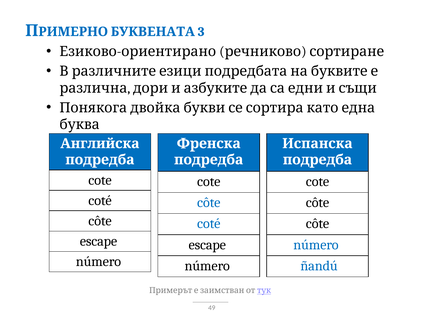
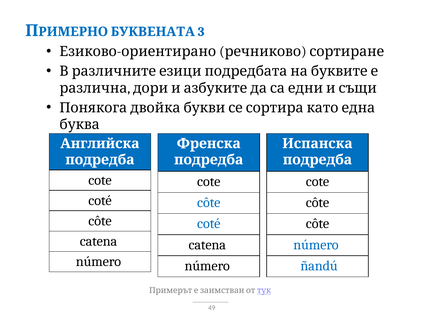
escape at (98, 241): escape -> catena
escape at (207, 245): escape -> catena
